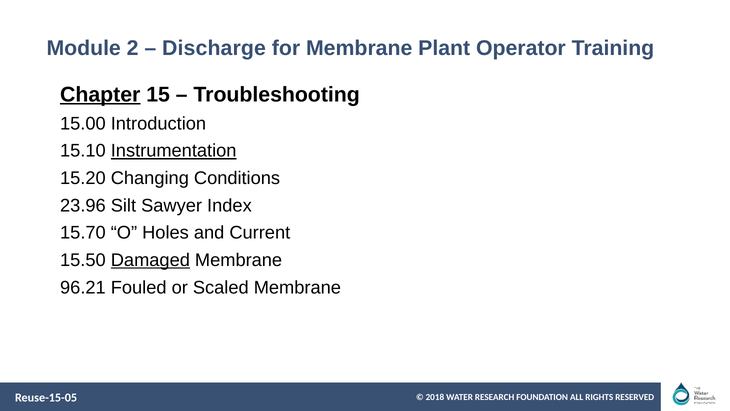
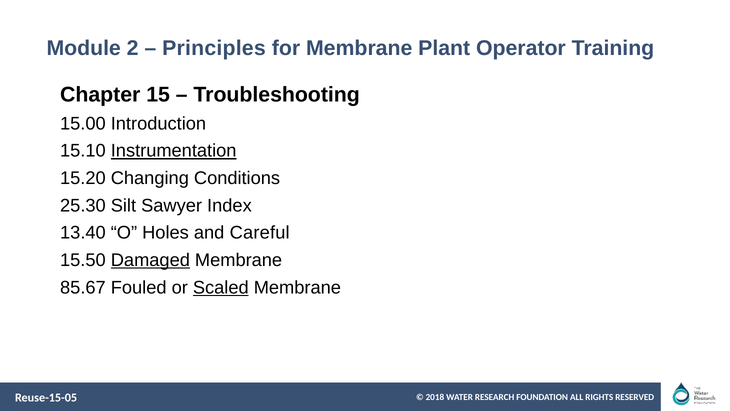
Discharge: Discharge -> Principles
Chapter underline: present -> none
23.96: 23.96 -> 25.30
15.70: 15.70 -> 13.40
Current: Current -> Careful
96.21: 96.21 -> 85.67
Scaled underline: none -> present
